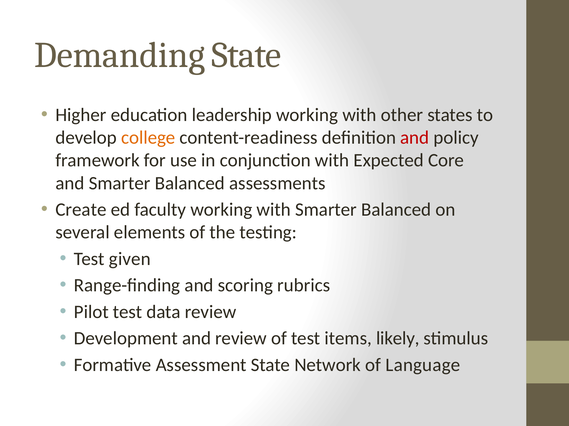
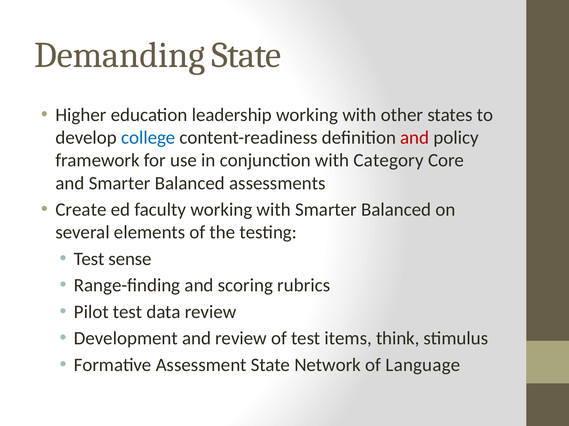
college colour: orange -> blue
Expected: Expected -> Category
given: given -> sense
likely: likely -> think
